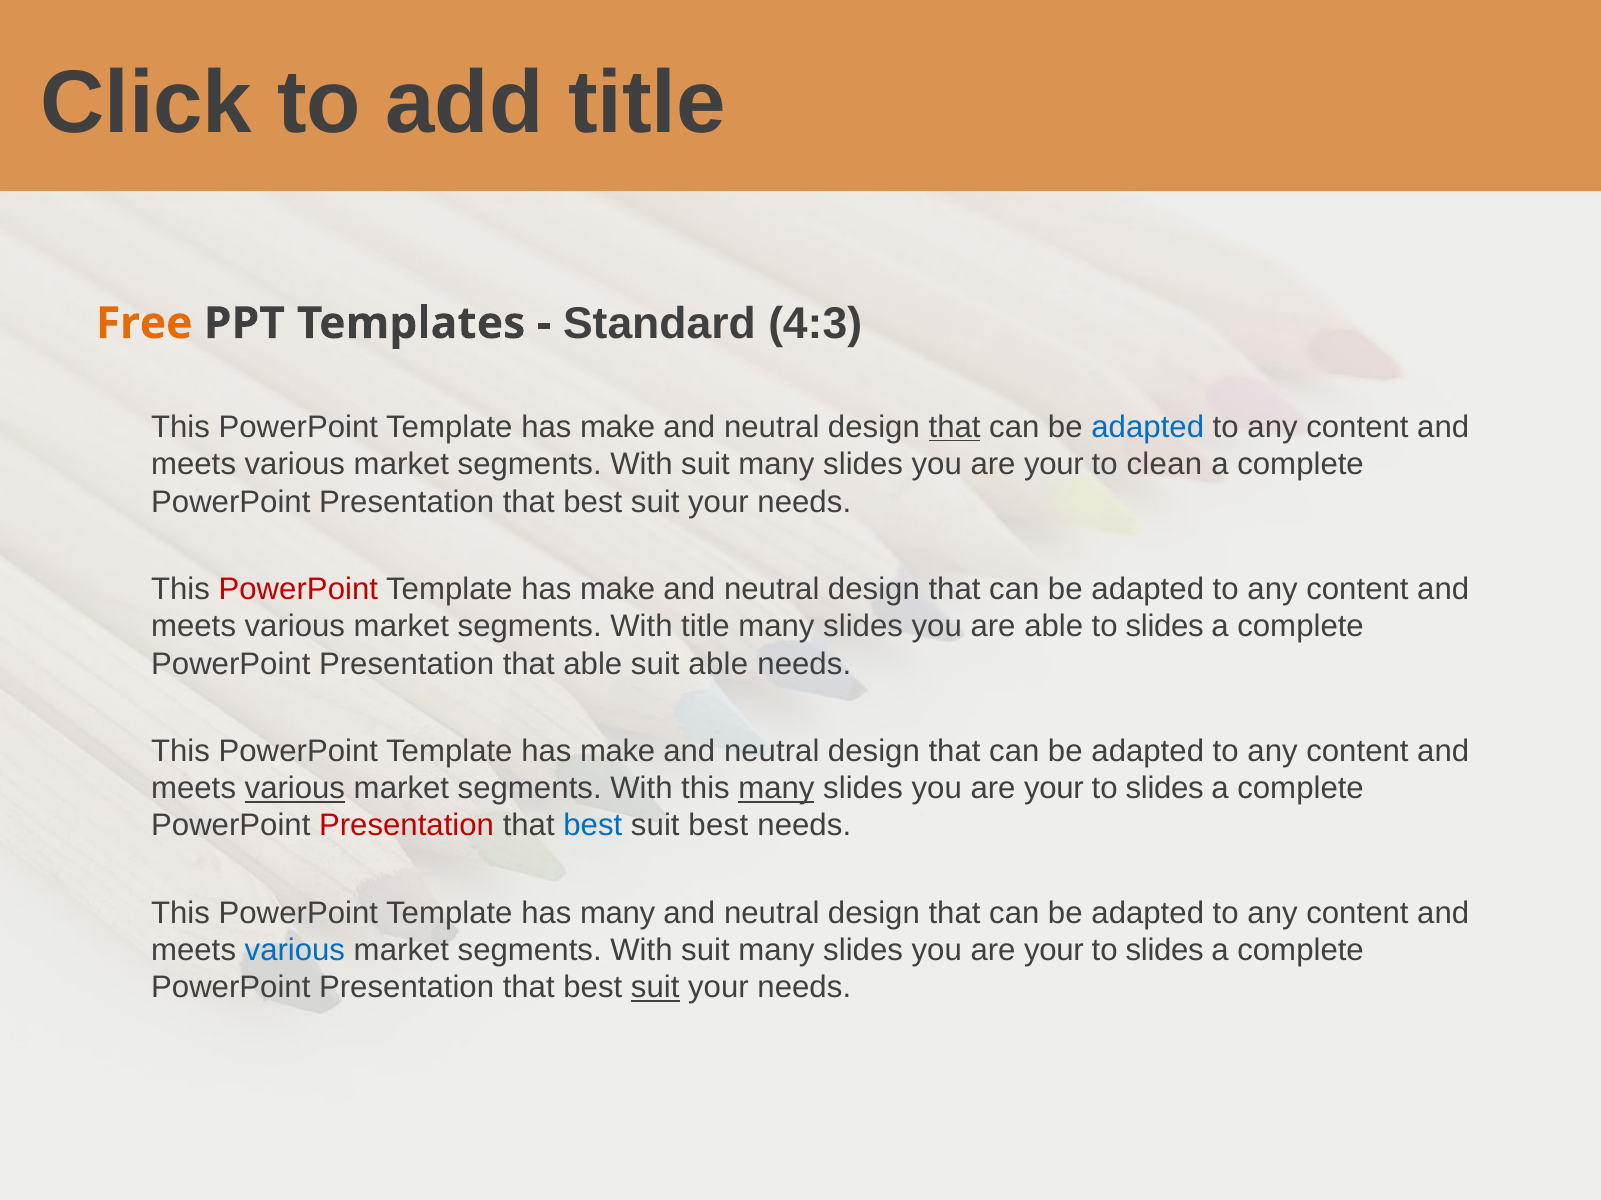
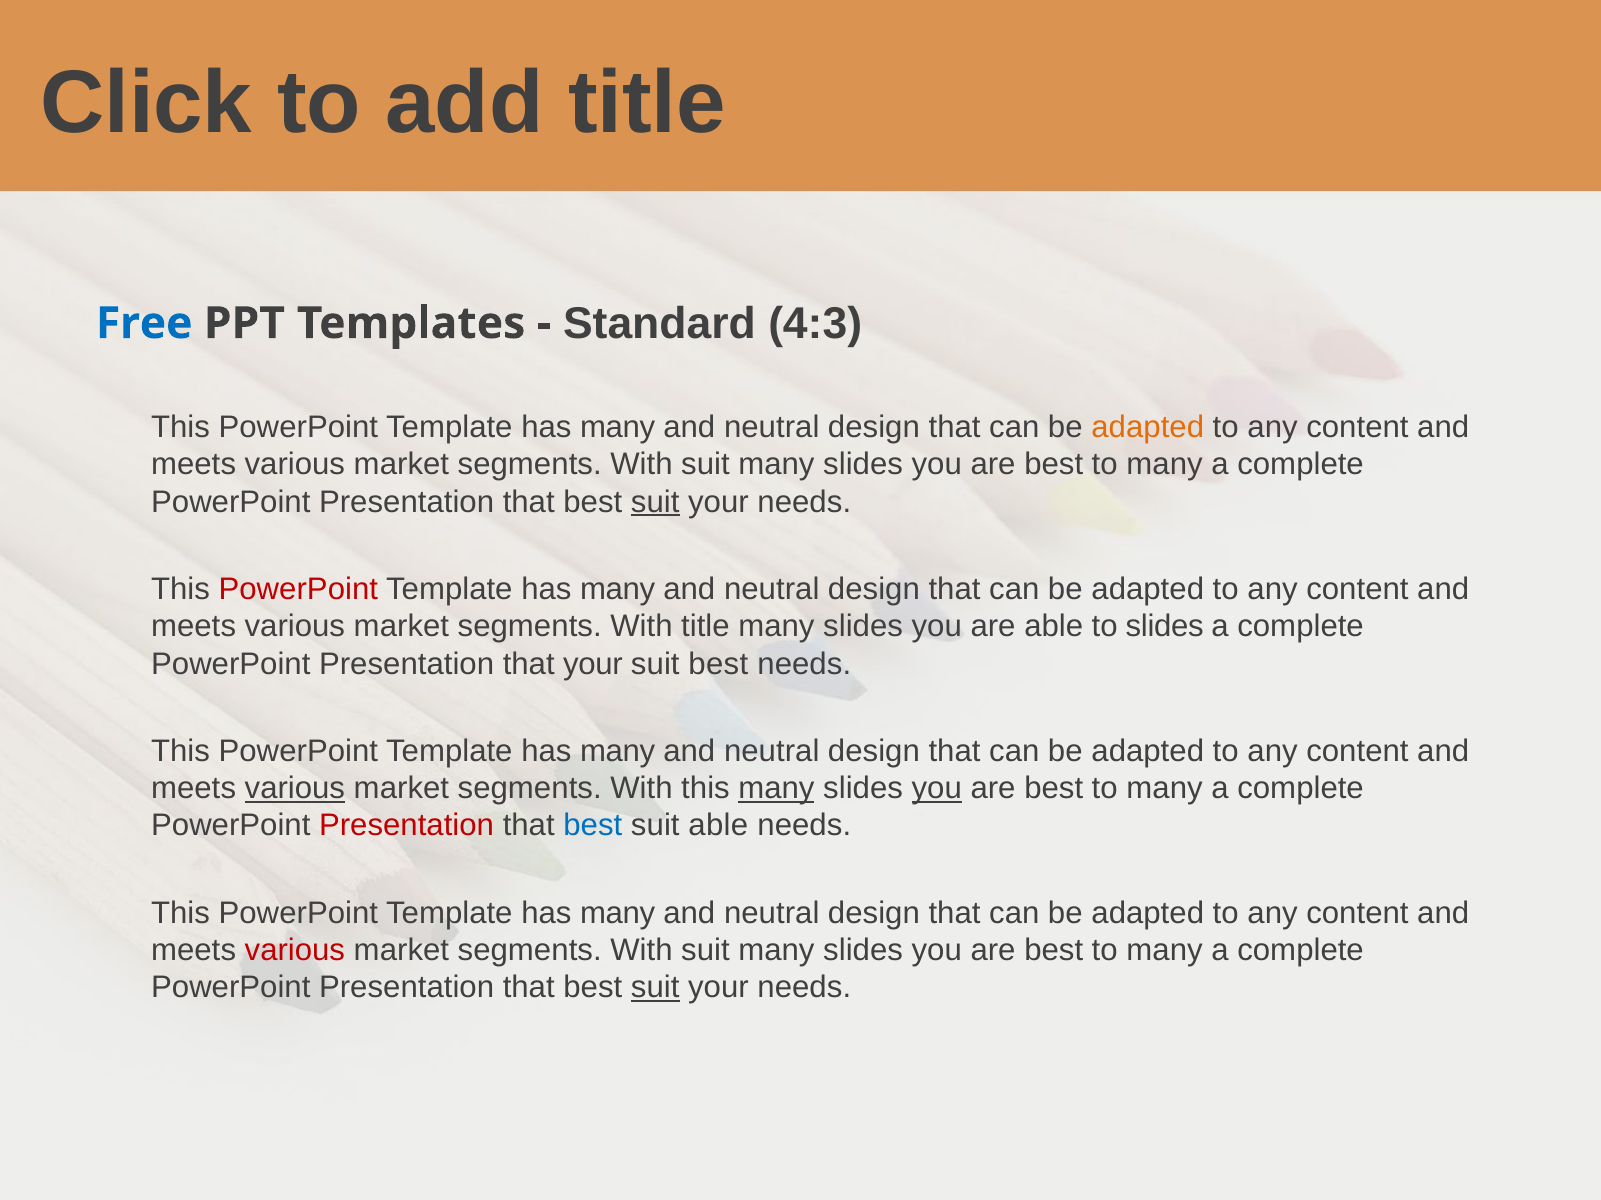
Free colour: orange -> blue
make at (618, 427): make -> many
that at (955, 427) underline: present -> none
adapted at (1148, 427) colour: blue -> orange
your at (1054, 465): your -> best
clean at (1164, 465): clean -> many
suit at (655, 502) underline: none -> present
make at (618, 589): make -> many
that able: able -> your
suit able: able -> best
make at (618, 751): make -> many
you at (937, 789) underline: none -> present
your at (1054, 789): your -> best
slides at (1165, 789): slides -> many
suit best: best -> able
various at (295, 951) colour: blue -> red
your at (1054, 951): your -> best
slides at (1165, 951): slides -> many
